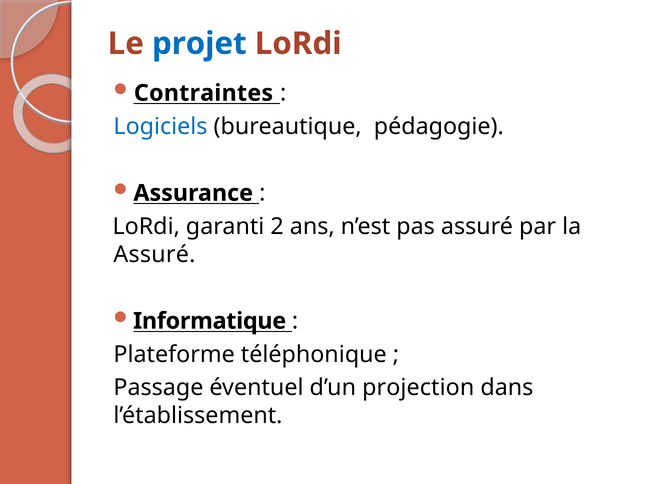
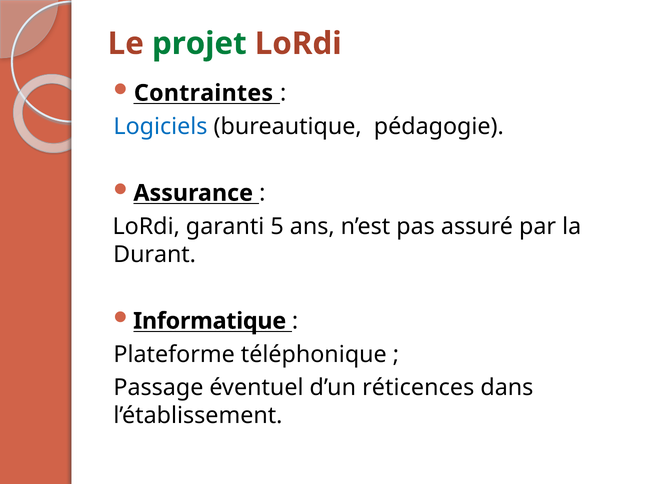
projet colour: blue -> green
2: 2 -> 5
Assuré at (154, 254): Assuré -> Durant
projection: projection -> réticences
